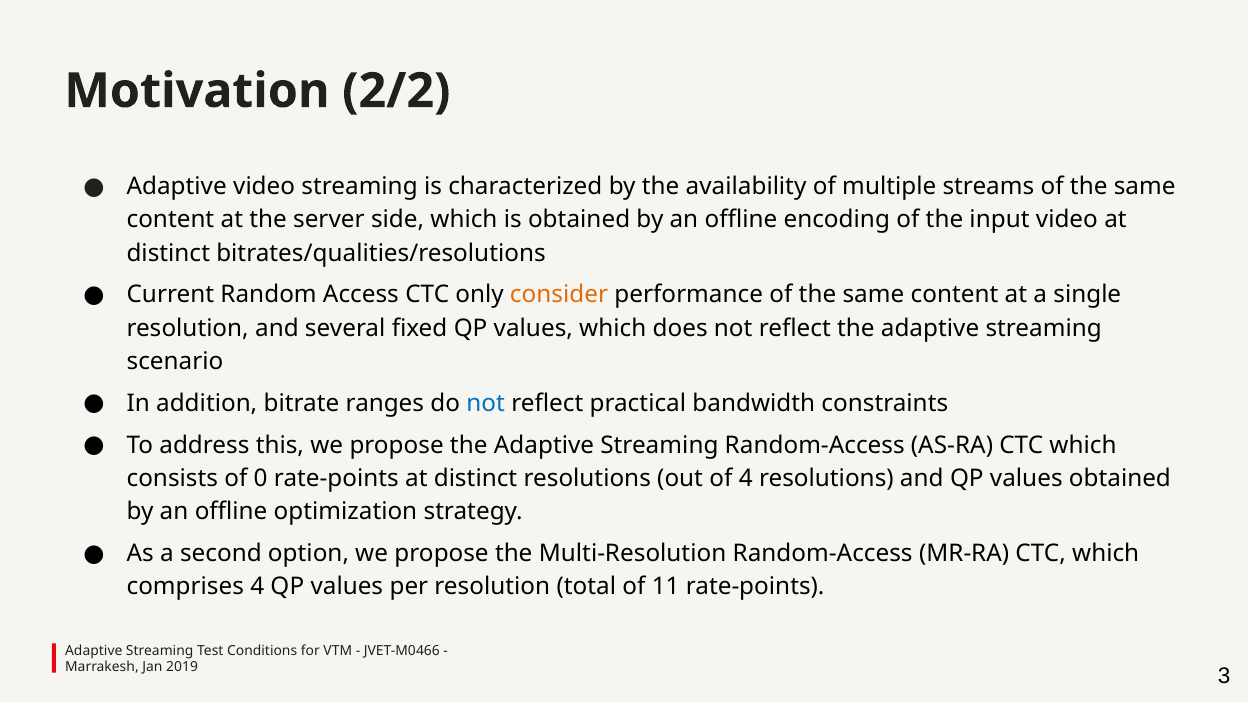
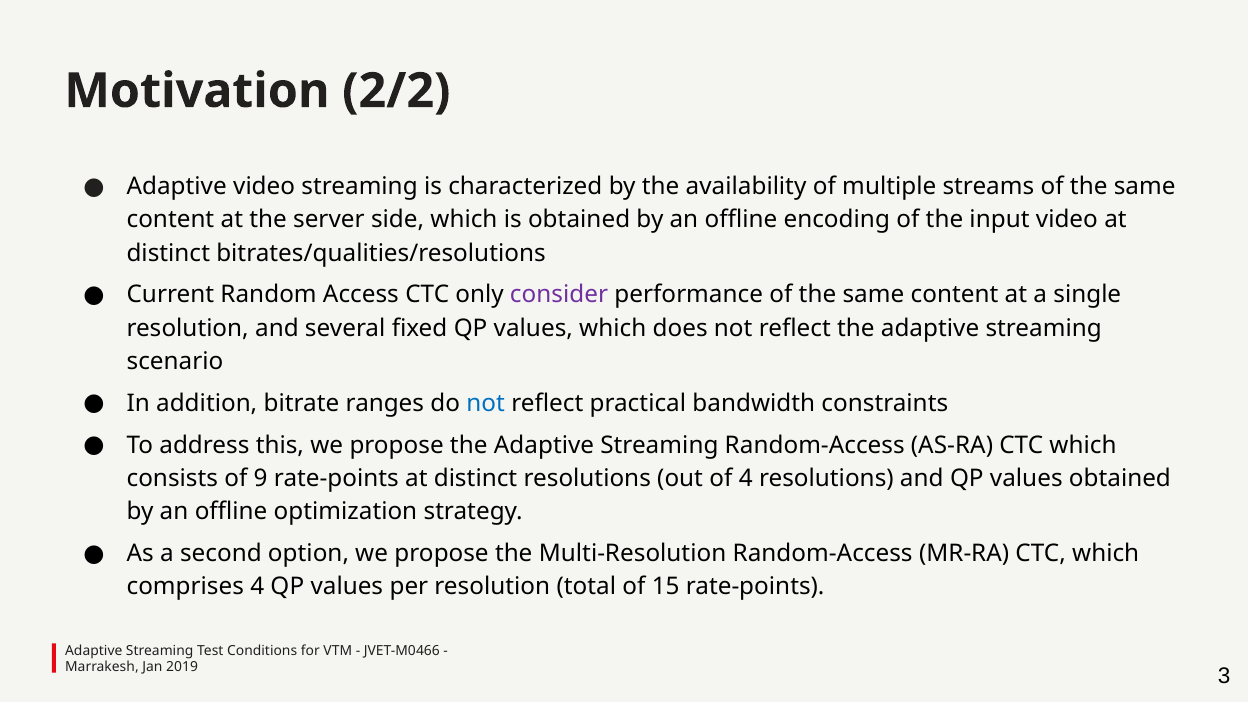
consider colour: orange -> purple
0: 0 -> 9
11: 11 -> 15
